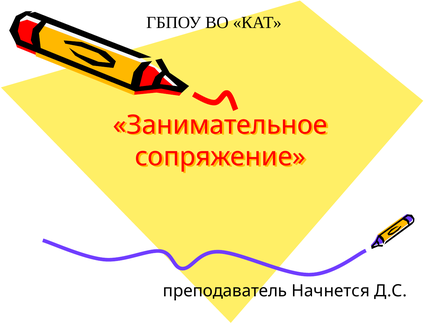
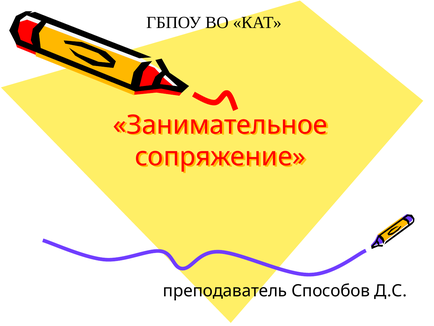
Начнется: Начнется -> Способов
